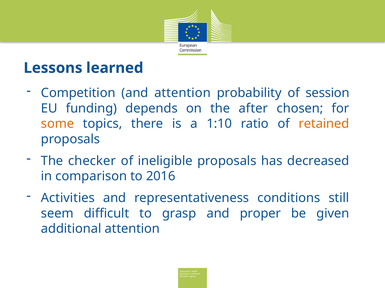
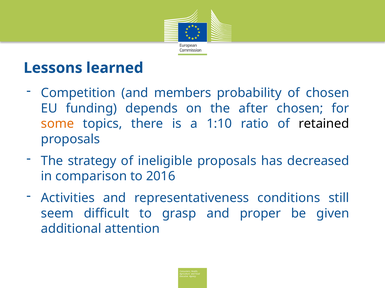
and attention: attention -> members
of session: session -> chosen
retained colour: orange -> black
checker: checker -> strategy
